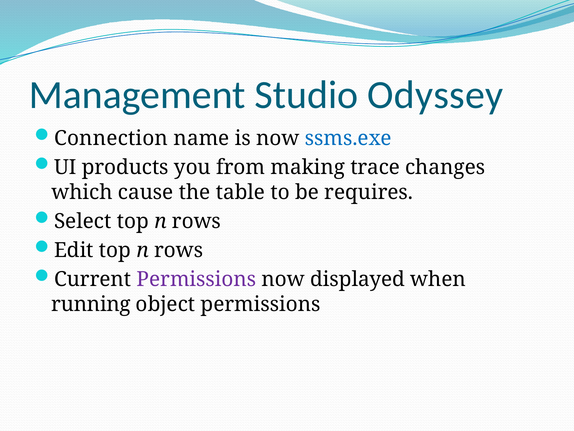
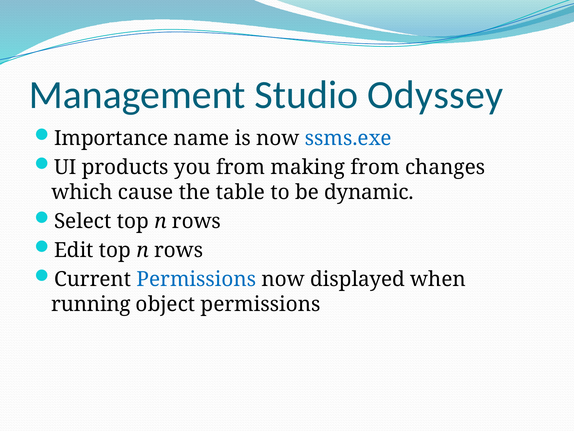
Connection: Connection -> Importance
making trace: trace -> from
requires: requires -> dynamic
Permissions at (196, 279) colour: purple -> blue
